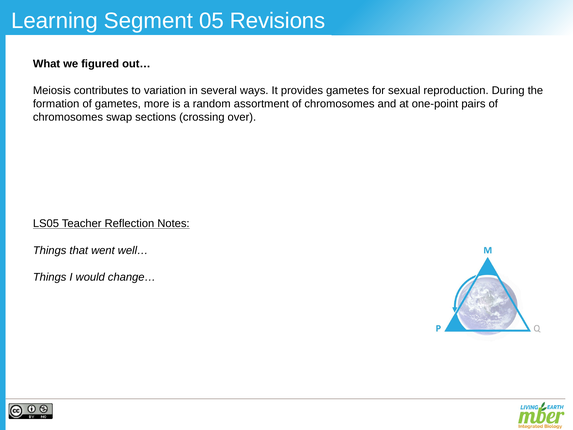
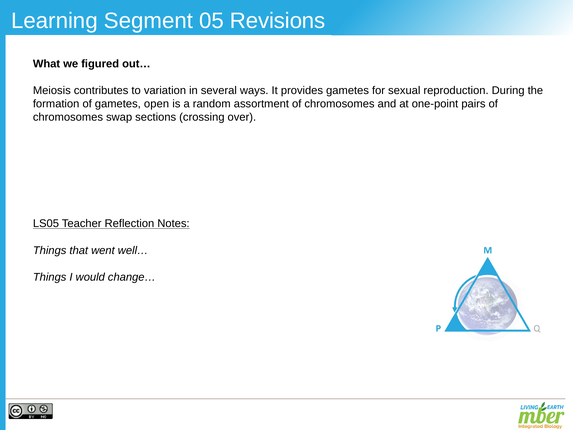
more: more -> open
